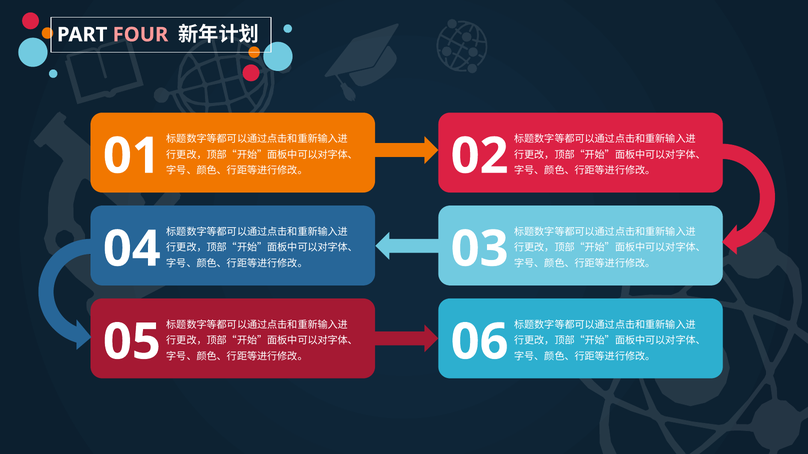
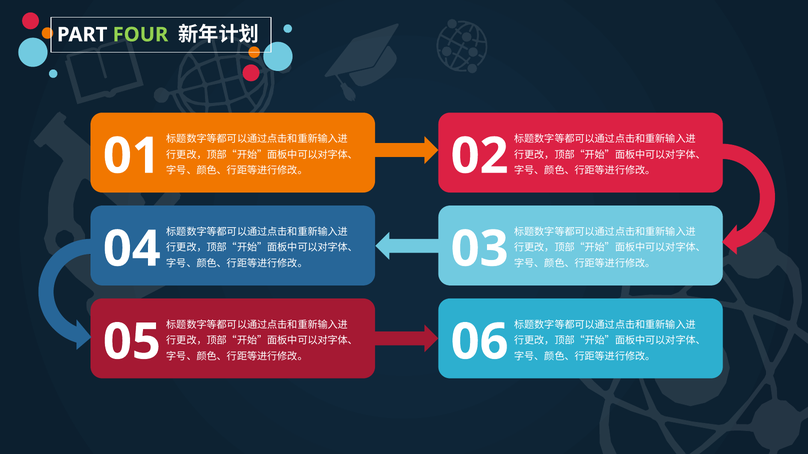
FOUR colour: pink -> light green
